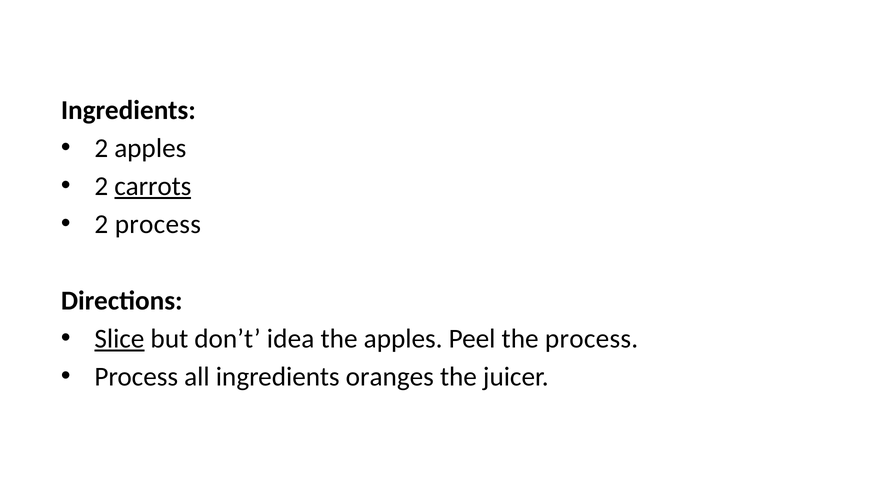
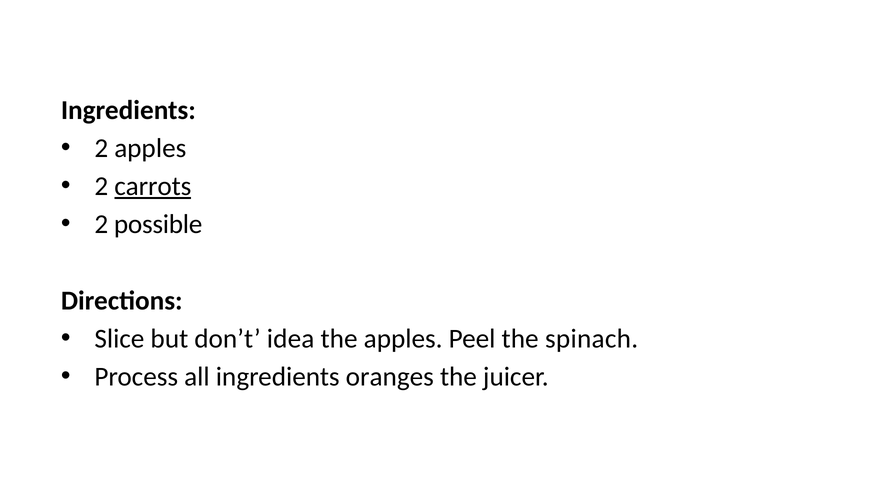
2 process: process -> possible
Slice underline: present -> none
the process: process -> spinach
